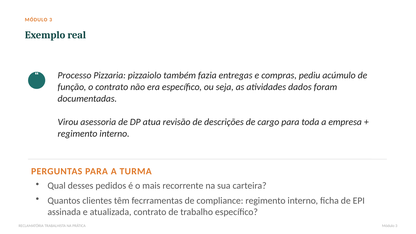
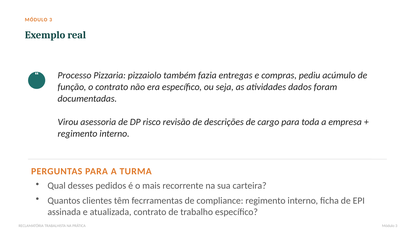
atua: atua -> risco
